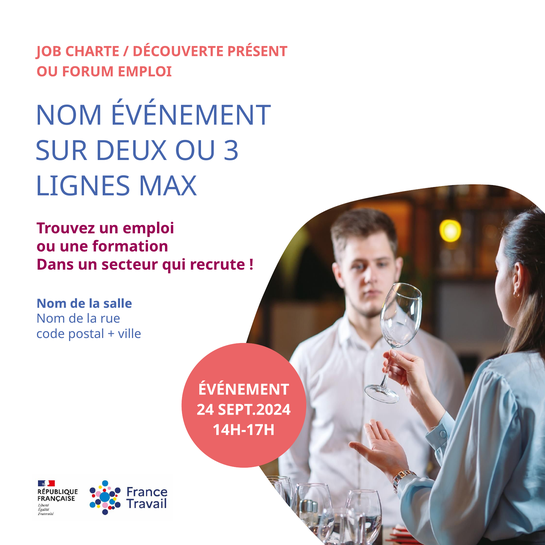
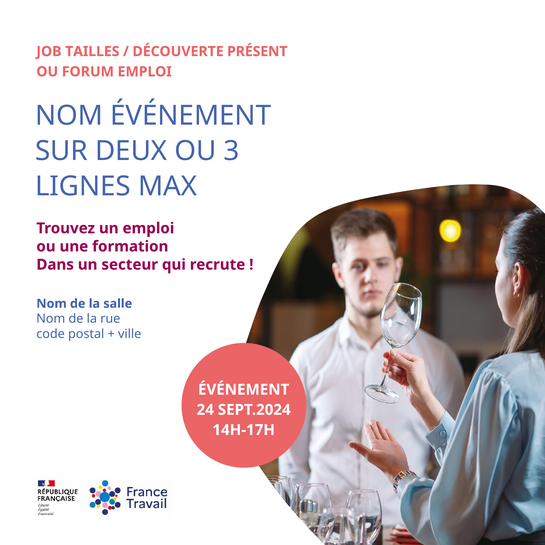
CHARTE: CHARTE -> TAILLES
